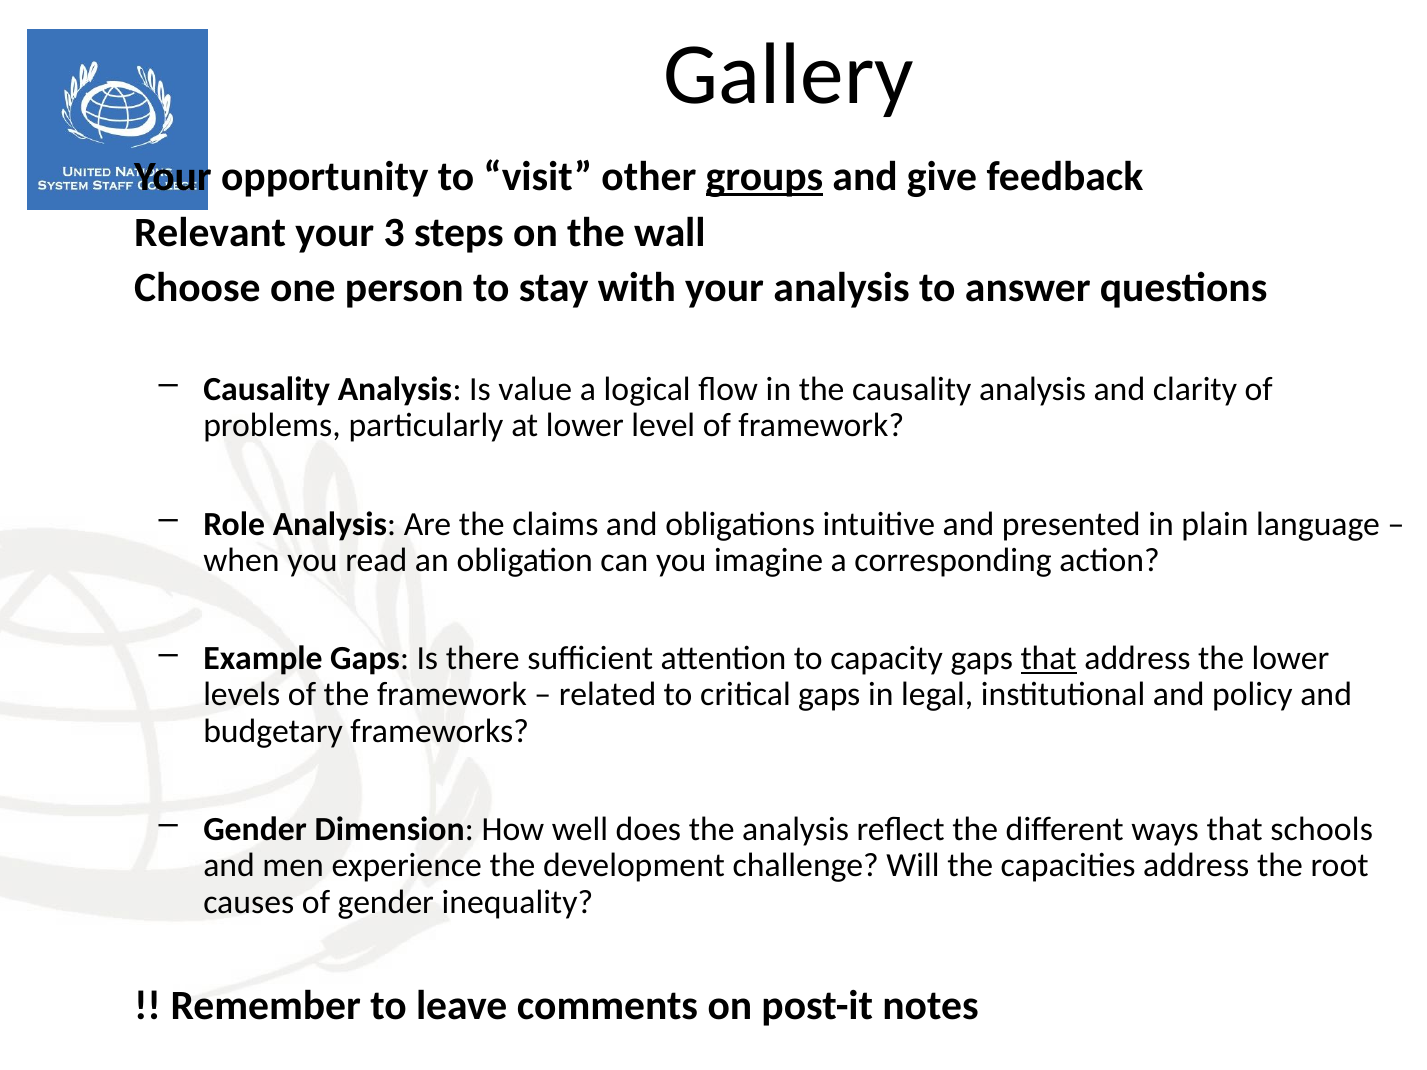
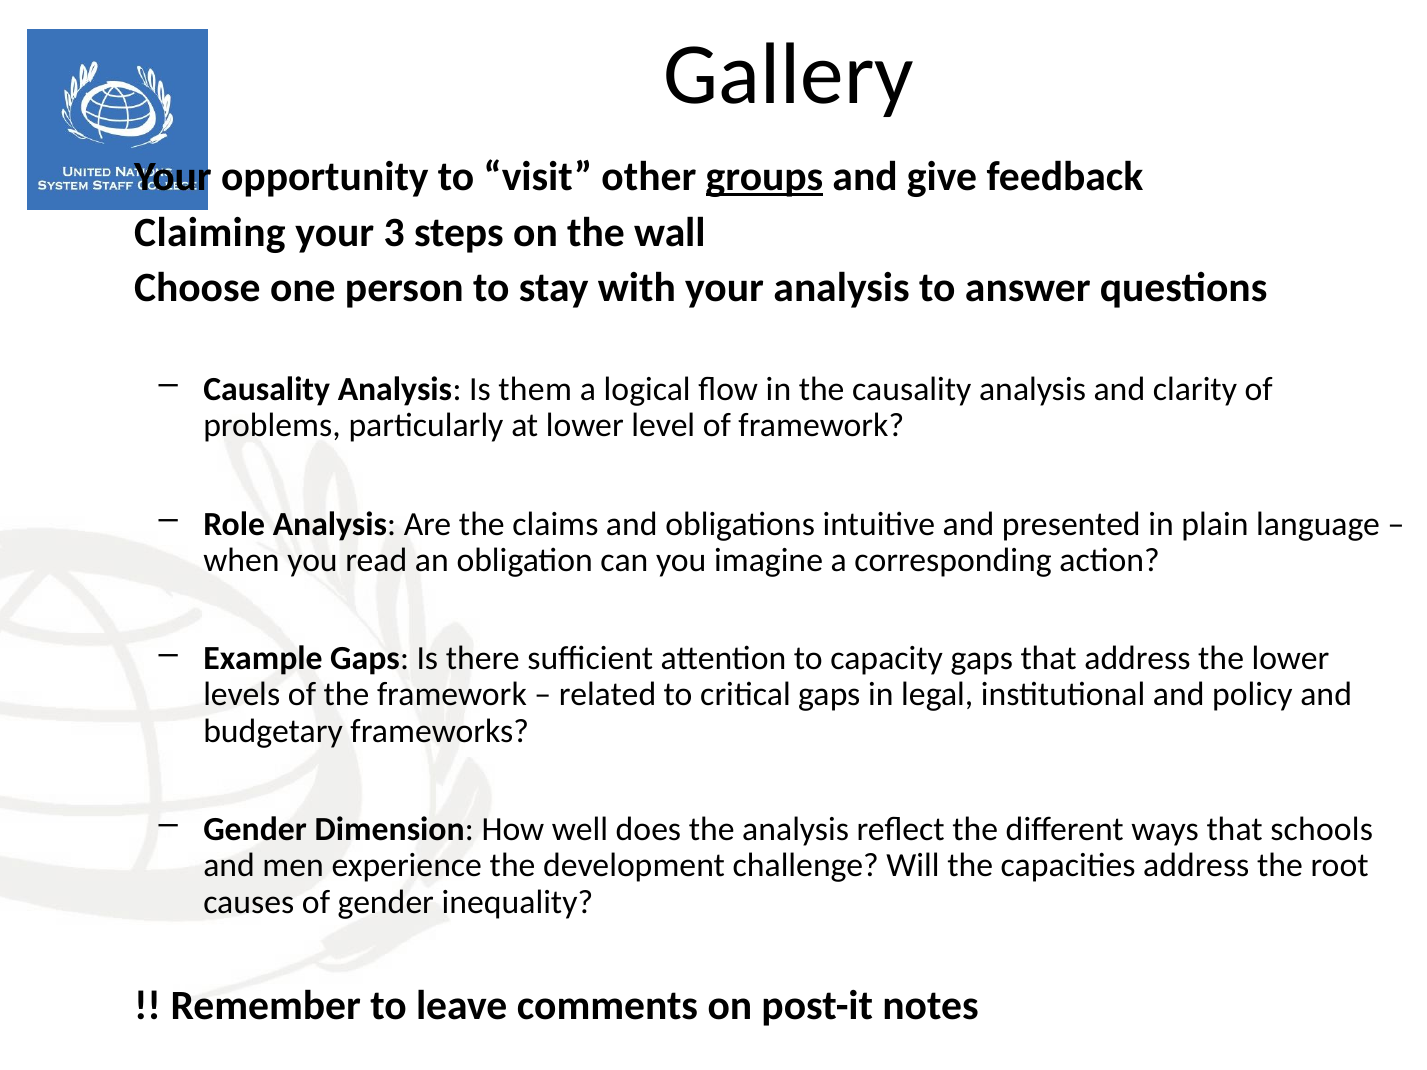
Relevant: Relevant -> Claiming
value: value -> them
that at (1049, 659) underline: present -> none
